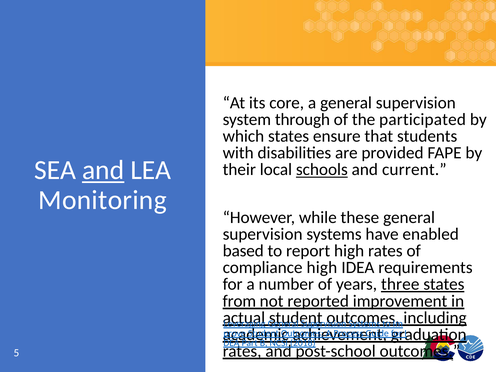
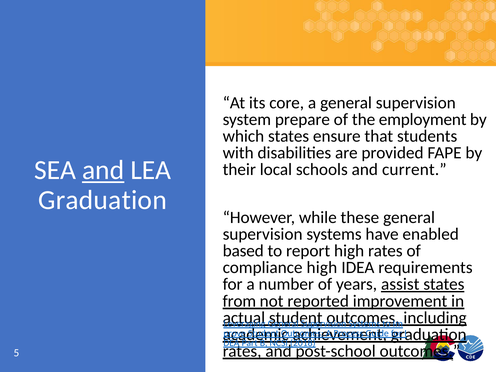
through: through -> prepare
participated: participated -> employment
schools underline: present -> none
Monitoring at (102, 200): Monitoring -> Graduation
three: three -> assist
